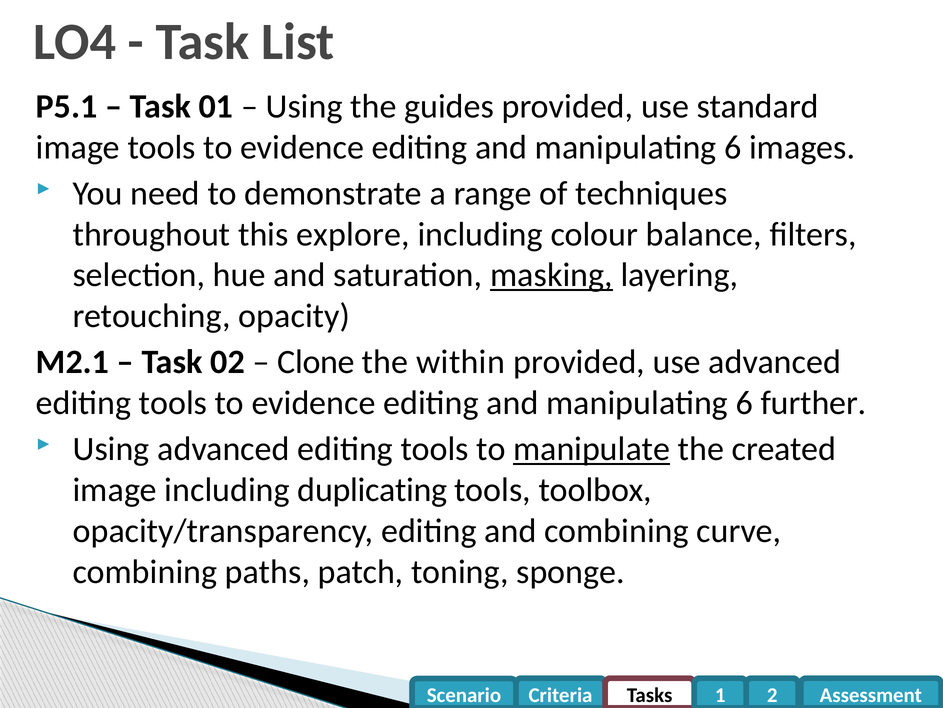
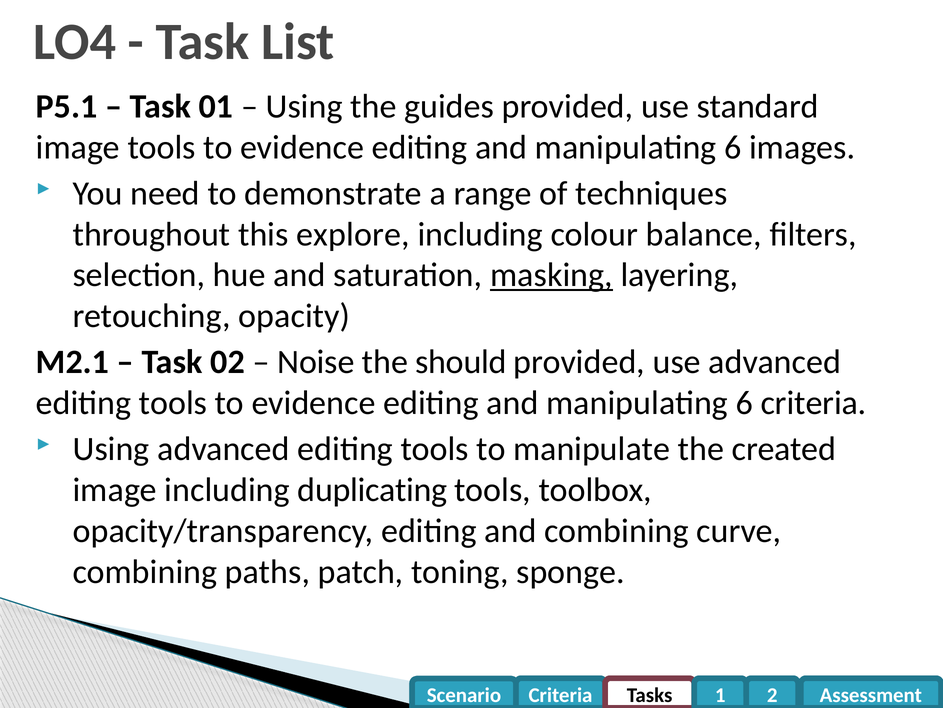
Clone: Clone -> Noise
within: within -> should
6 further: further -> criteria
manipulate underline: present -> none
